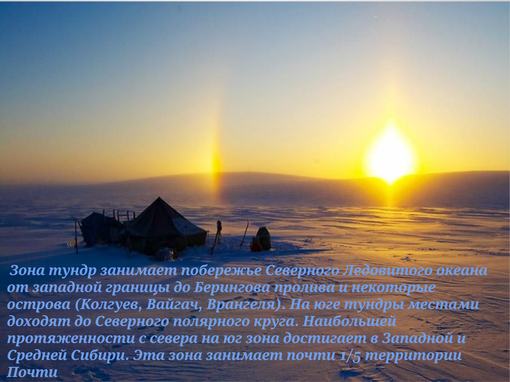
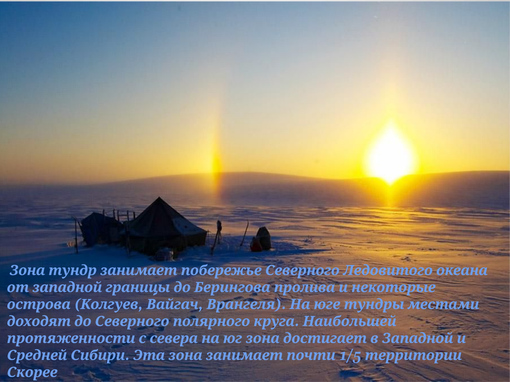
Почти at (32, 373): Почти -> Скорее
